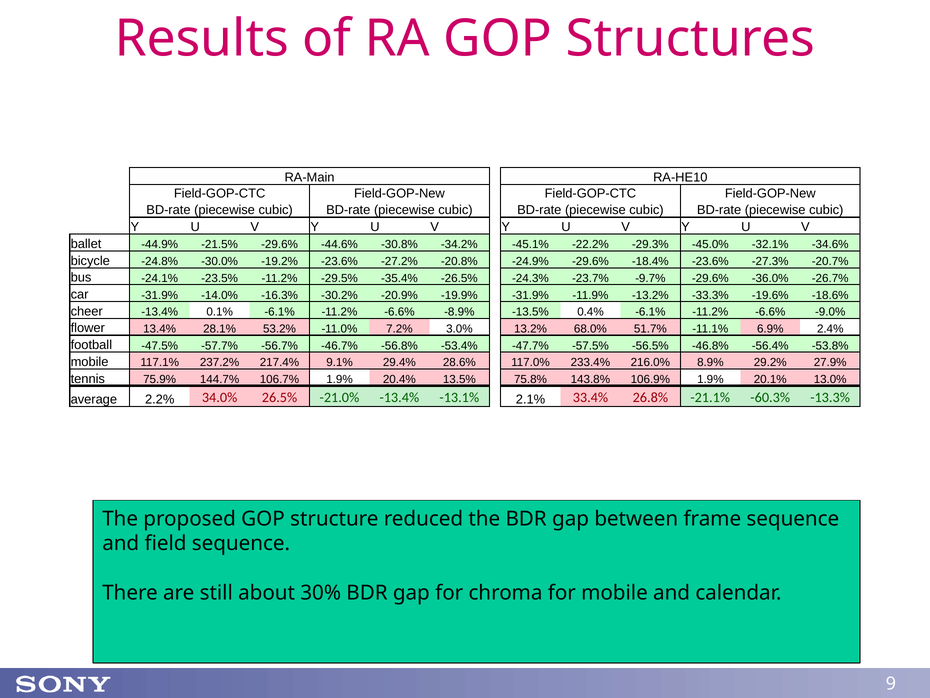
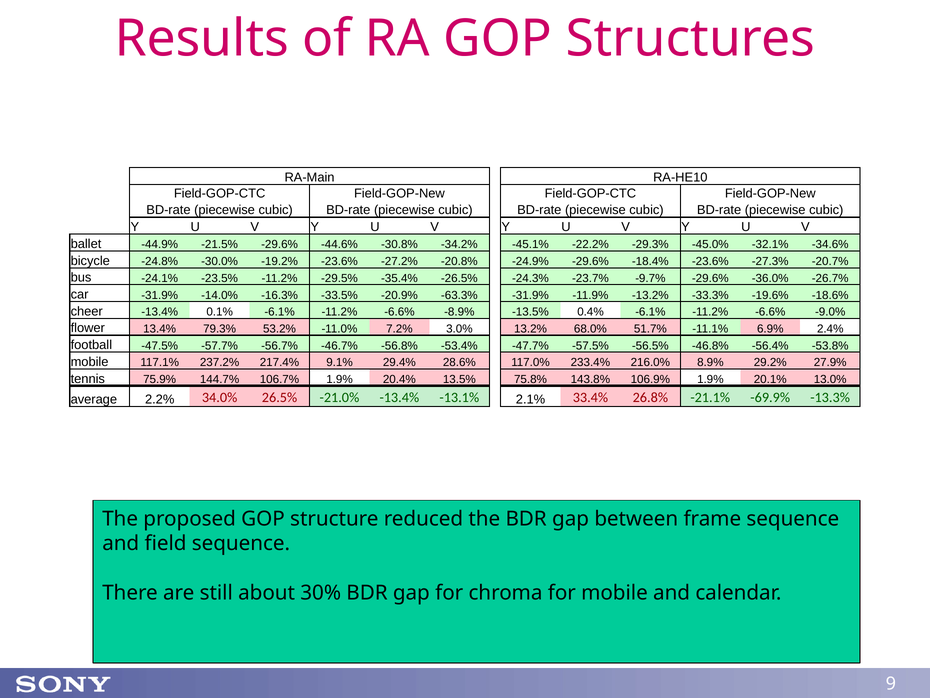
-30.2%: -30.2% -> -33.5%
-19.9%: -19.9% -> -63.3%
28.1%: 28.1% -> 79.3%
-60.3%: -60.3% -> -69.9%
